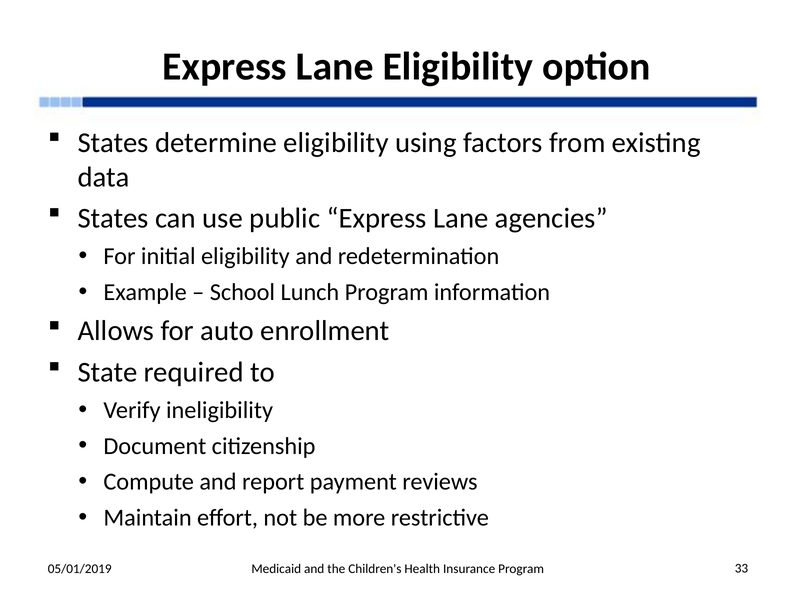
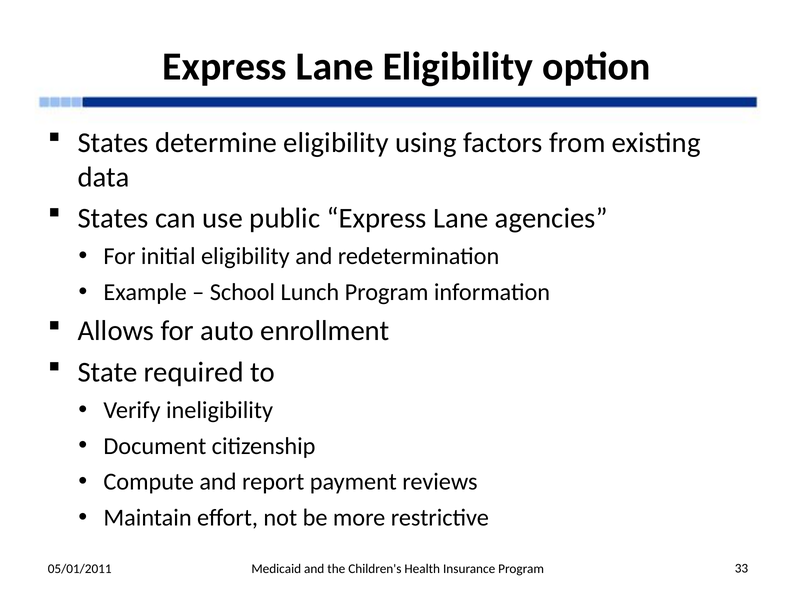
05/01/2019: 05/01/2019 -> 05/01/2011
